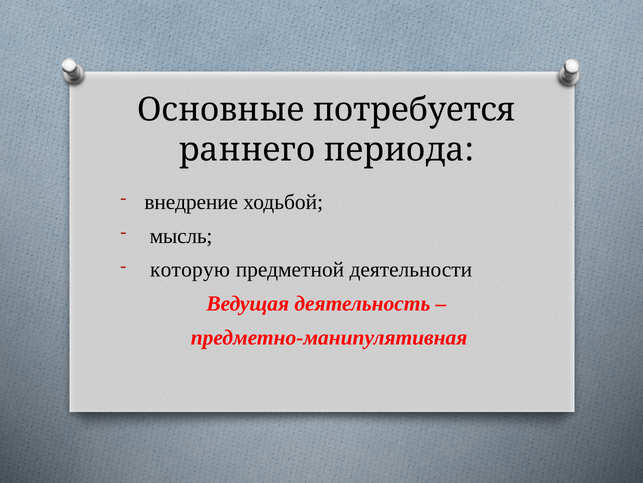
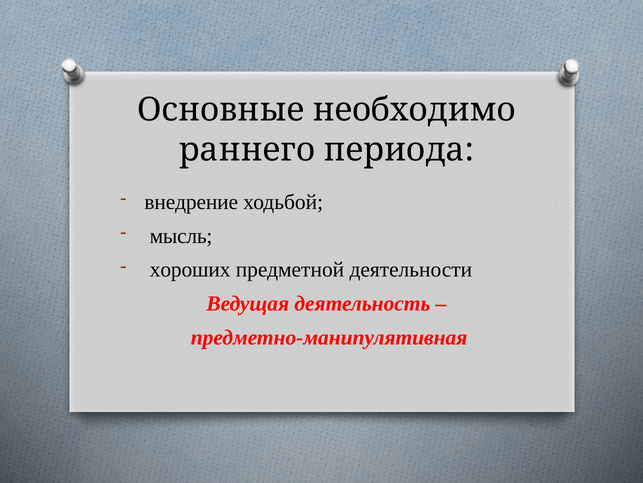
потребуется: потребуется -> необходимо
которую: которую -> хороших
